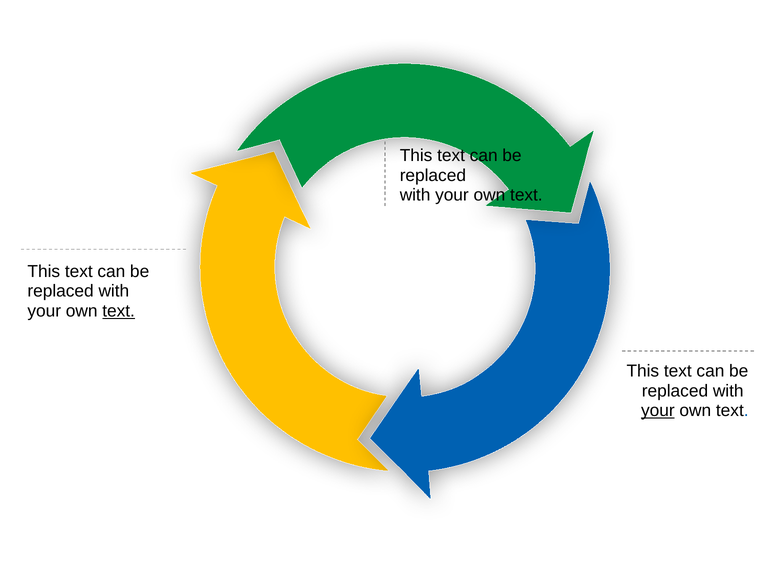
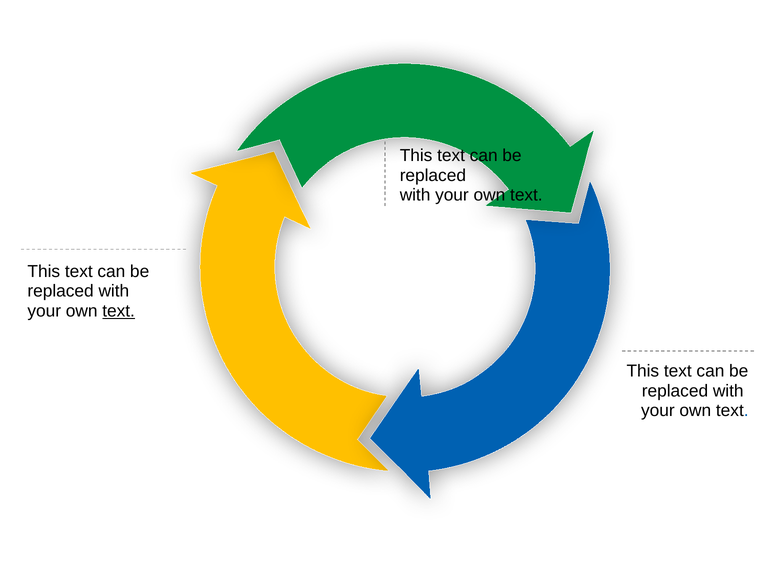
your at (658, 411) underline: present -> none
